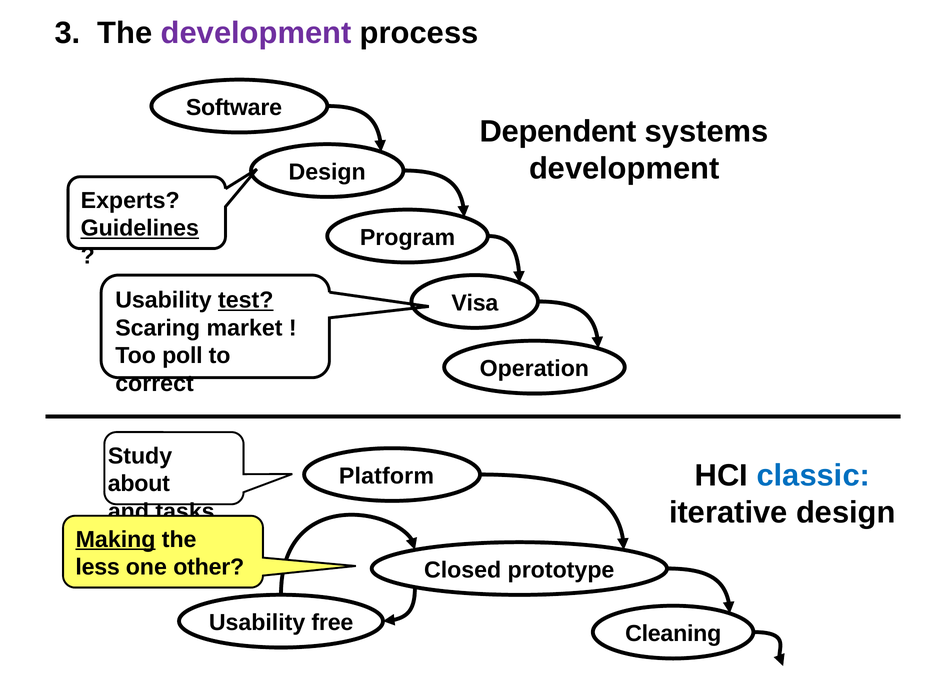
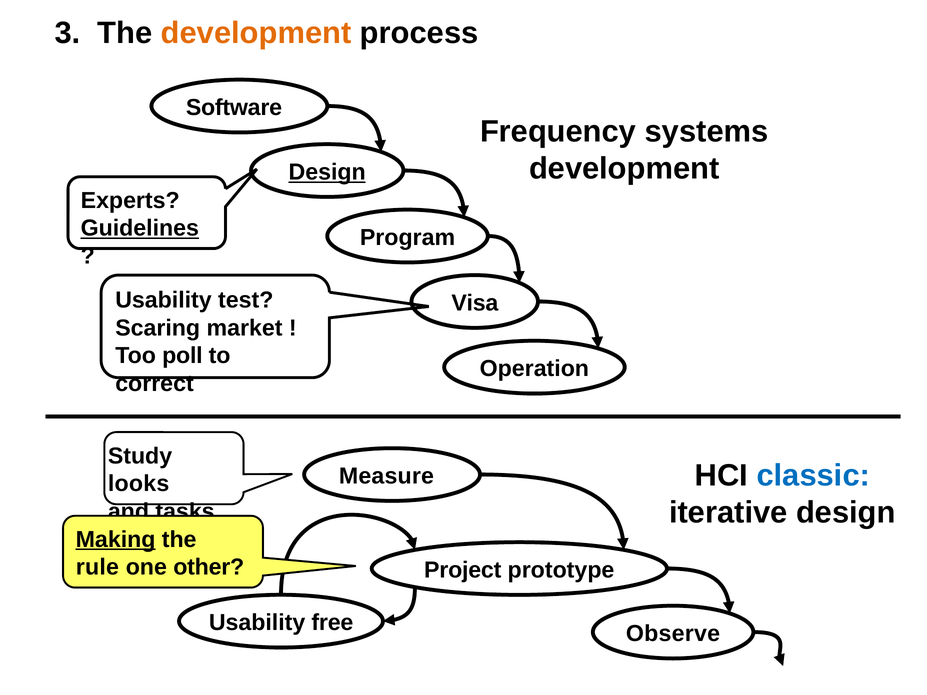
development at (256, 33) colour: purple -> orange
Dependent: Dependent -> Frequency
Design at (327, 172) underline: none -> present
test underline: present -> none
Platform: Platform -> Measure
about: about -> looks
less: less -> rule
Closed: Closed -> Project
Cleaning: Cleaning -> Observe
